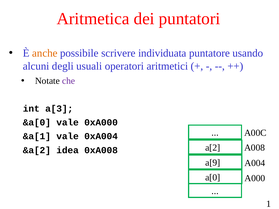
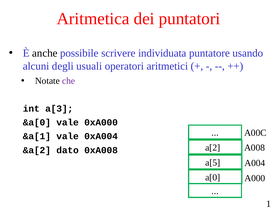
anche colour: orange -> black
idea: idea -> dato
a[9: a[9 -> a[5
